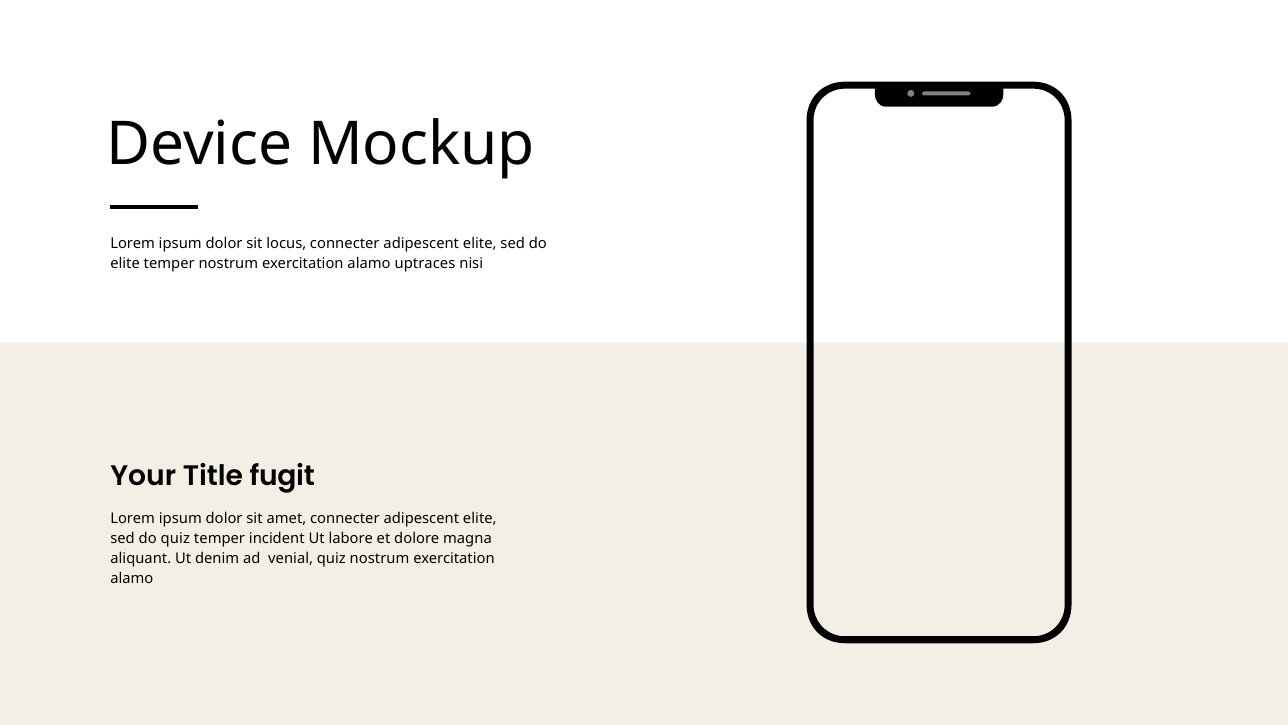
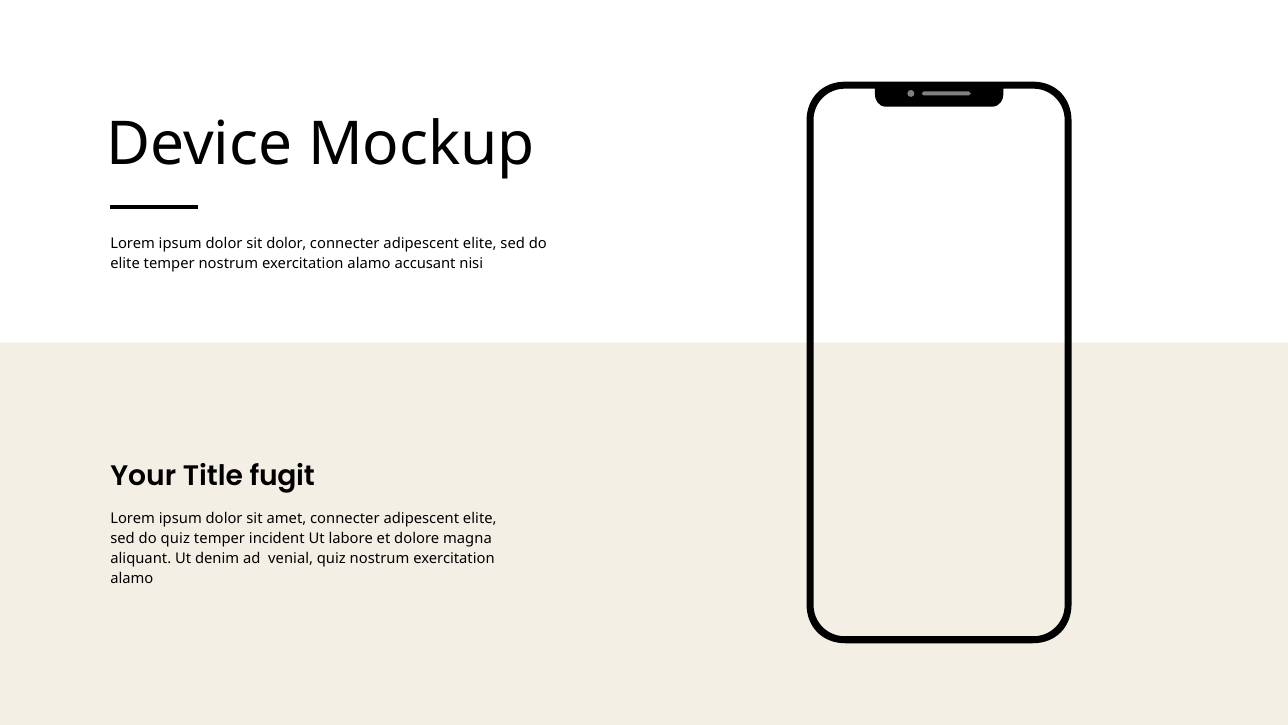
sit locus: locus -> dolor
uptraces: uptraces -> accusant
